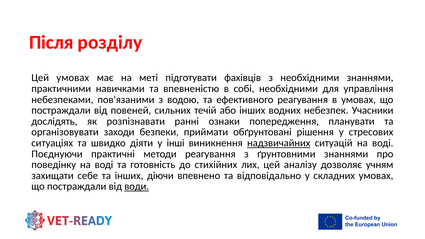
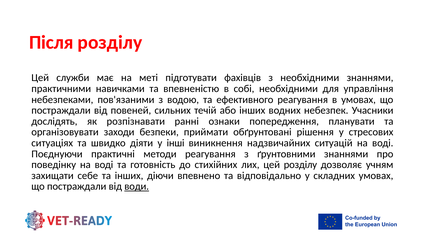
Цей умовах: умовах -> служби
надзвичайних underline: present -> none
цей аналізу: аналізу -> розділу
